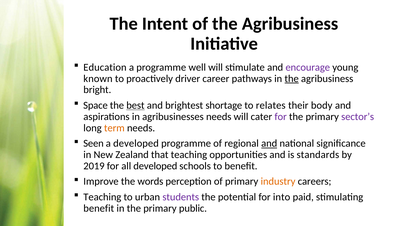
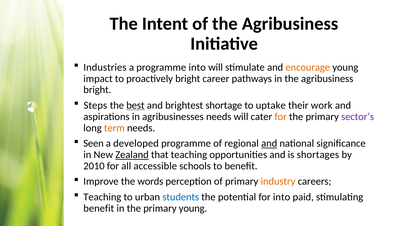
Education: Education -> Industries
programme well: well -> into
encourage colour: purple -> orange
known: known -> impact
proactively driver: driver -> bright
the at (292, 79) underline: present -> none
Space: Space -> Steps
relates: relates -> uptake
body: body -> work
for at (281, 117) colour: purple -> orange
Zealand underline: none -> present
standards: standards -> shortages
2019: 2019 -> 2010
all developed: developed -> accessible
students colour: purple -> blue
primary public: public -> young
